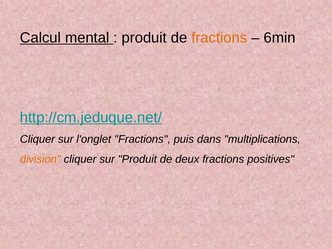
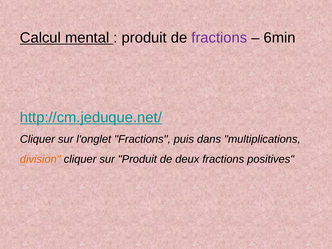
fractions at (219, 38) colour: orange -> purple
